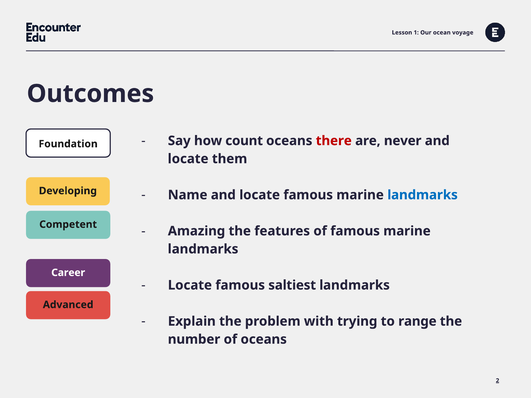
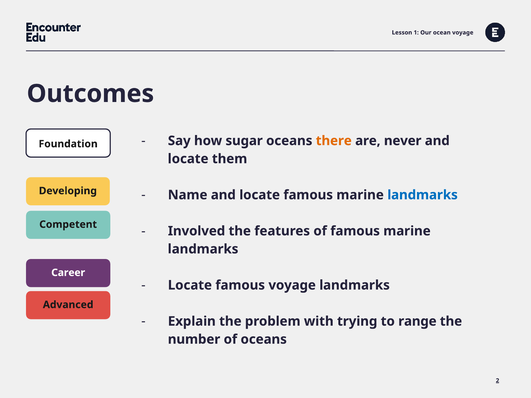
count: count -> sugar
there colour: red -> orange
Amazing: Amazing -> Involved
famous saltiest: saltiest -> voyage
